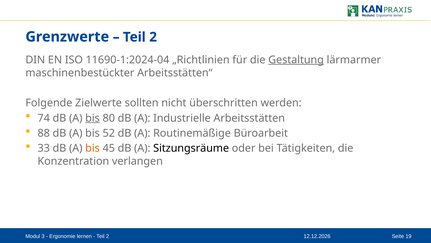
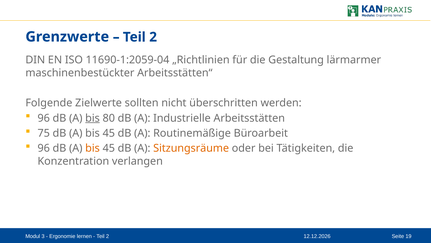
11690-1:2024-04: 11690-1:2024-04 -> 11690-1:2059-04
Gestaltung underline: present -> none
74 at (44, 118): 74 -> 96
88: 88 -> 75
52 at (109, 133): 52 -> 45
33 at (44, 148): 33 -> 96
Sitzungsräume colour: black -> orange
